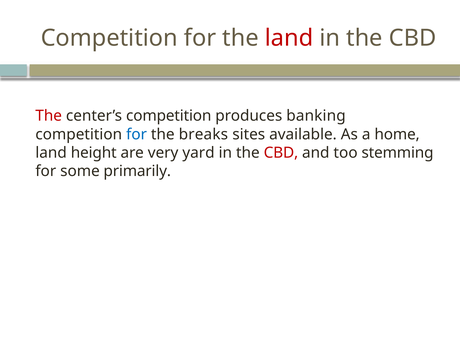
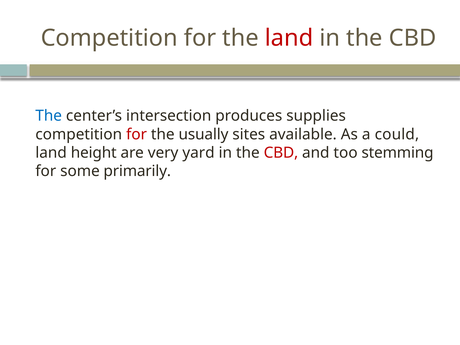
The at (49, 116) colour: red -> blue
center’s competition: competition -> intersection
banking: banking -> supplies
for at (137, 134) colour: blue -> red
breaks: breaks -> usually
home: home -> could
